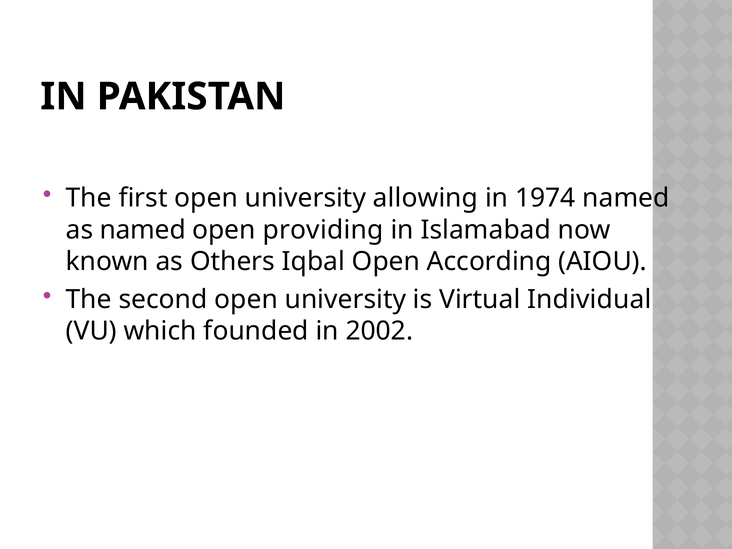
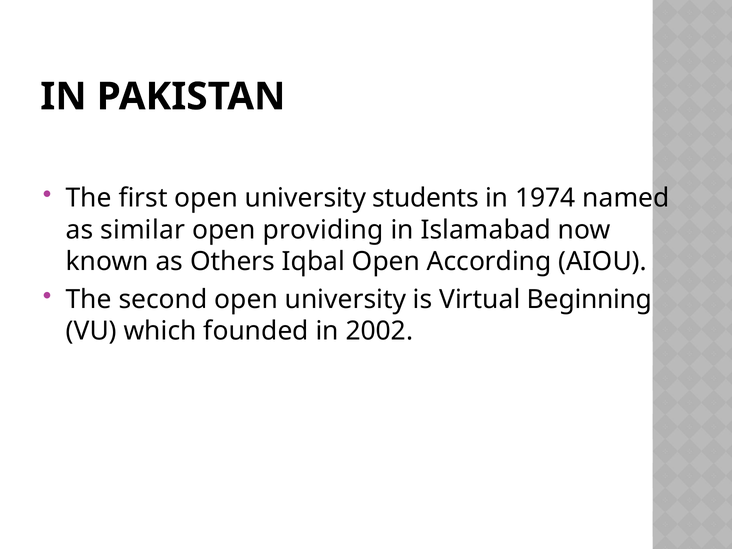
allowing: allowing -> students
as named: named -> similar
Individual: Individual -> Beginning
